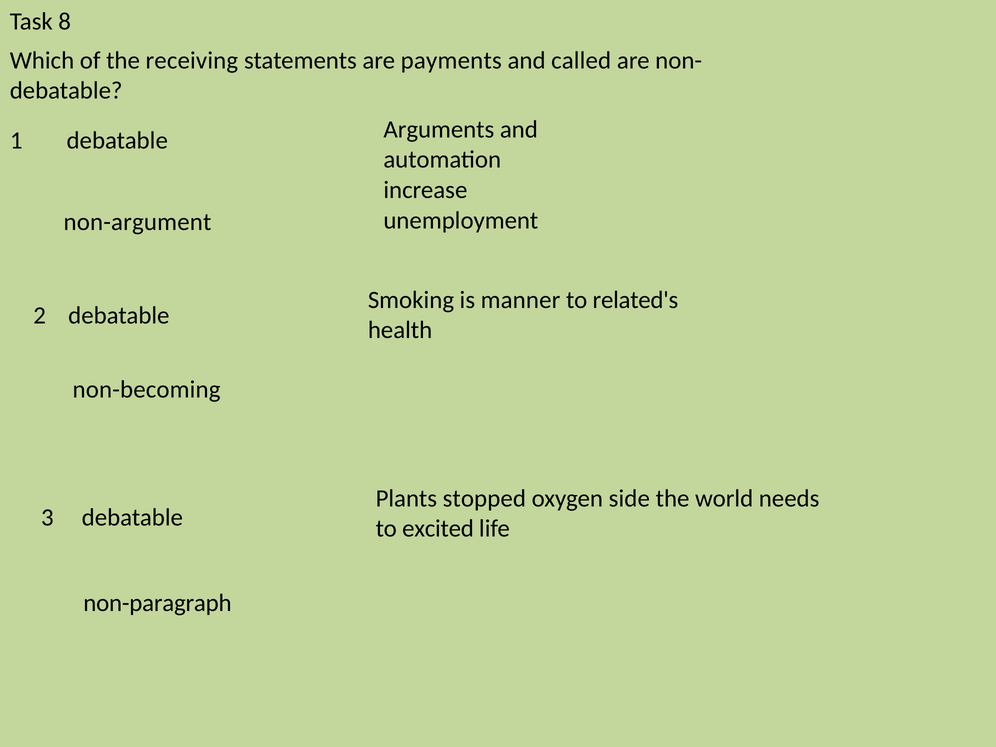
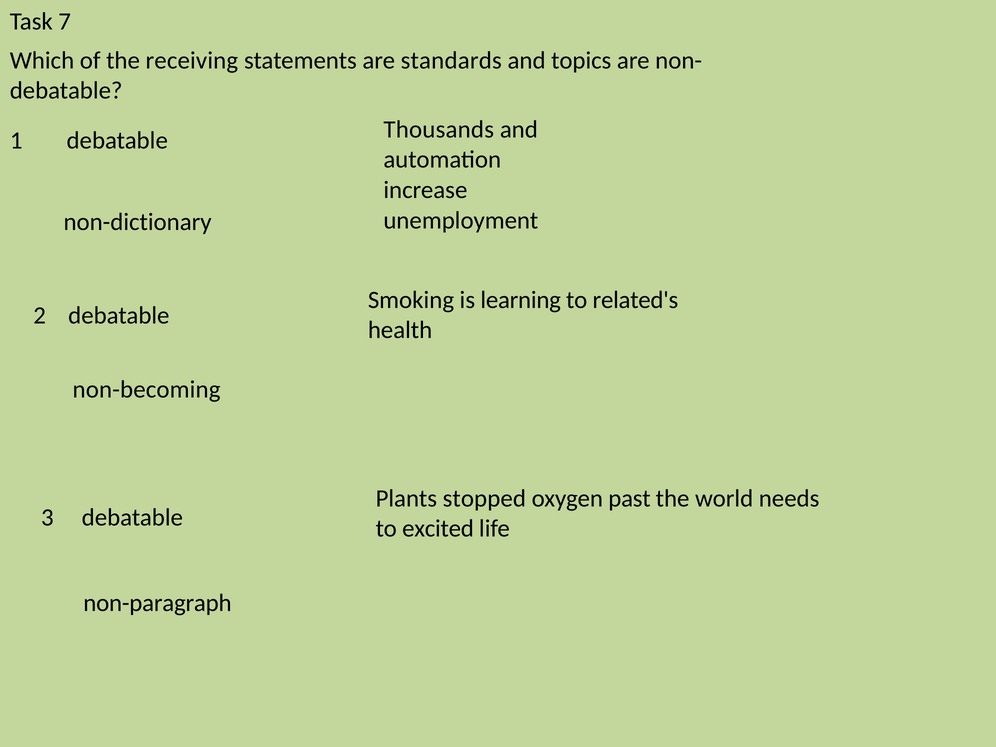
8: 8 -> 7
payments: payments -> standards
called: called -> topics
Arguments: Arguments -> Thousands
non-argument: non-argument -> non-dictionary
manner: manner -> learning
side: side -> past
